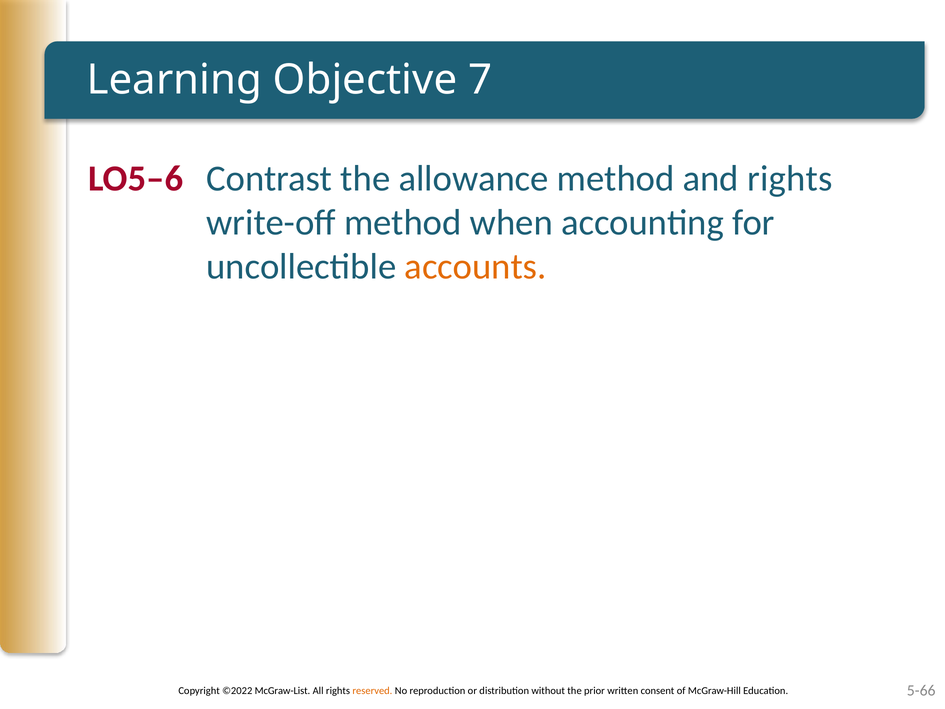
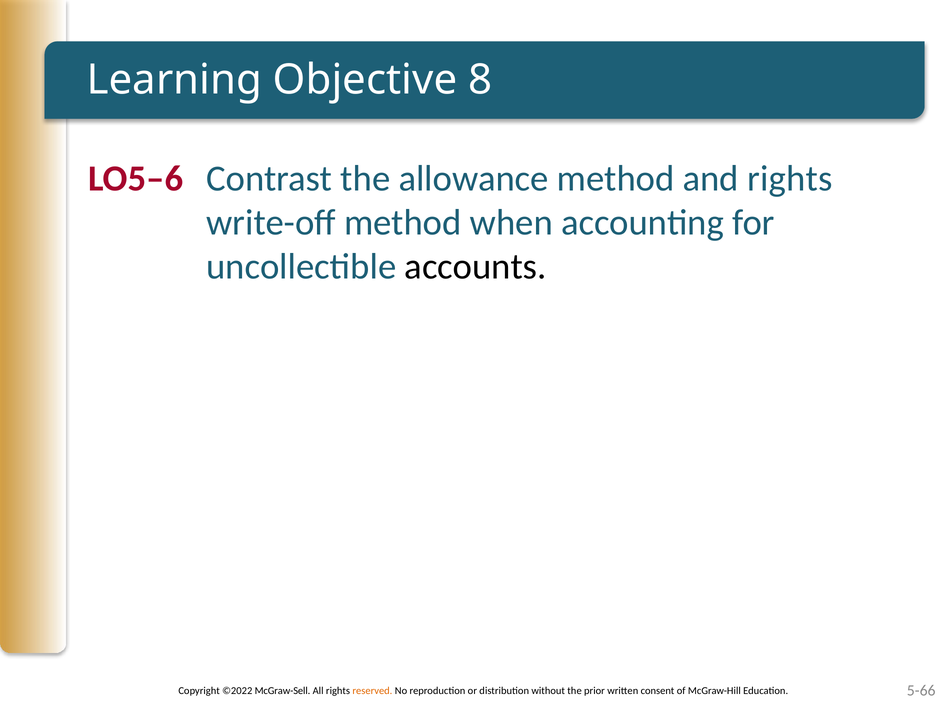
7: 7 -> 8
accounts colour: orange -> black
McGraw-List: McGraw-List -> McGraw-Sell
